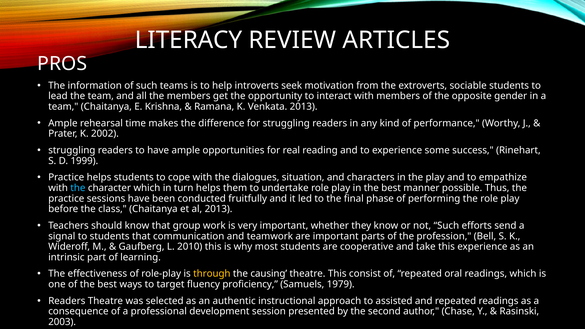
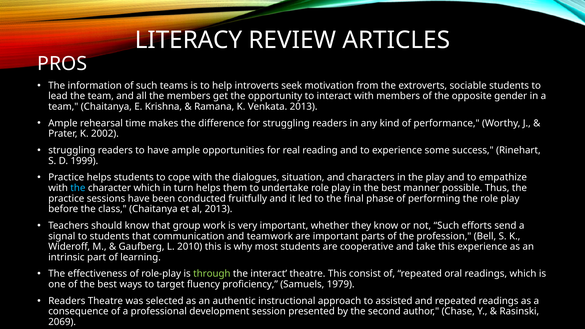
through colour: yellow -> light green
the causing: causing -> interact
2003: 2003 -> 2069
